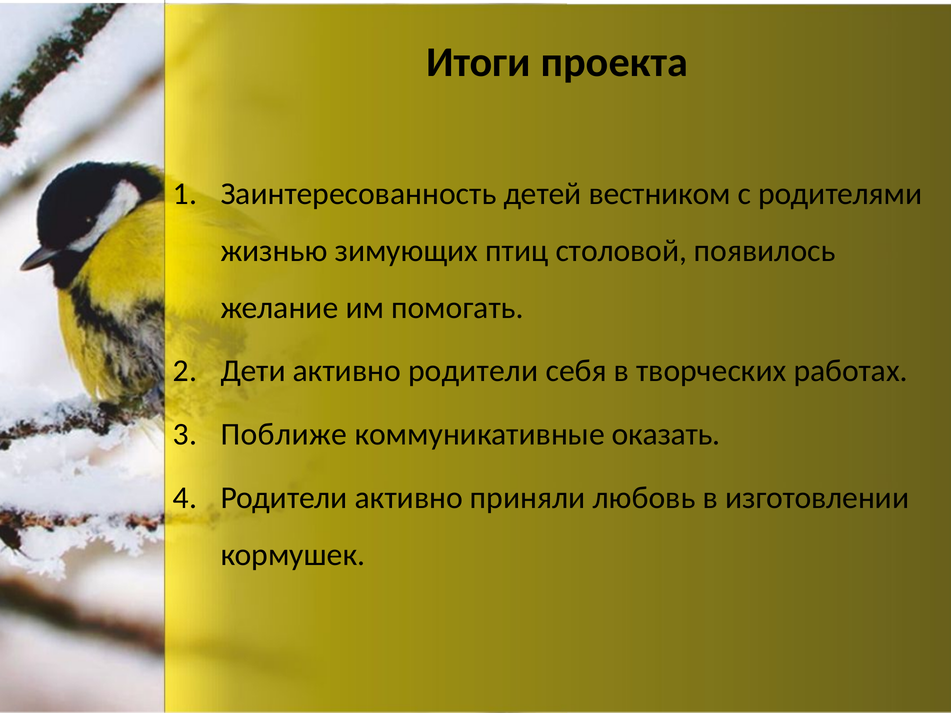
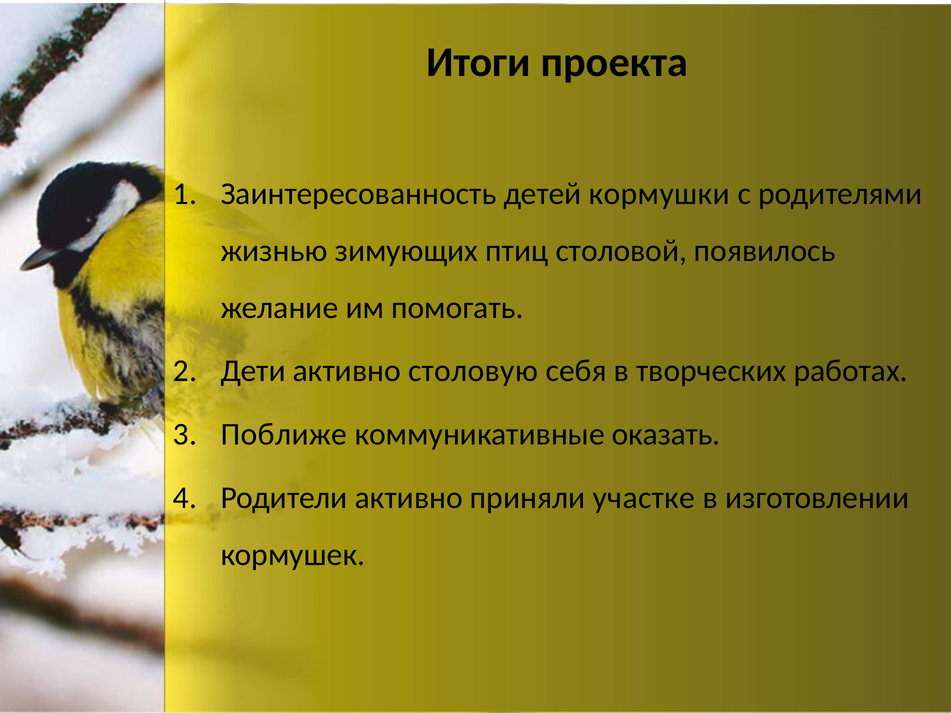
вестником: вестником -> кормушки
активно родители: родители -> столовую
любовь: любовь -> участке
